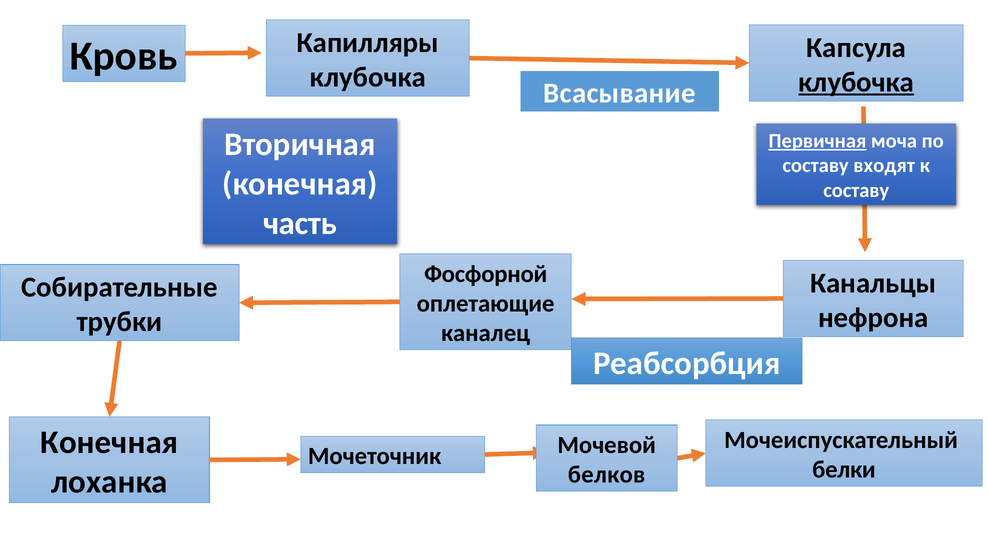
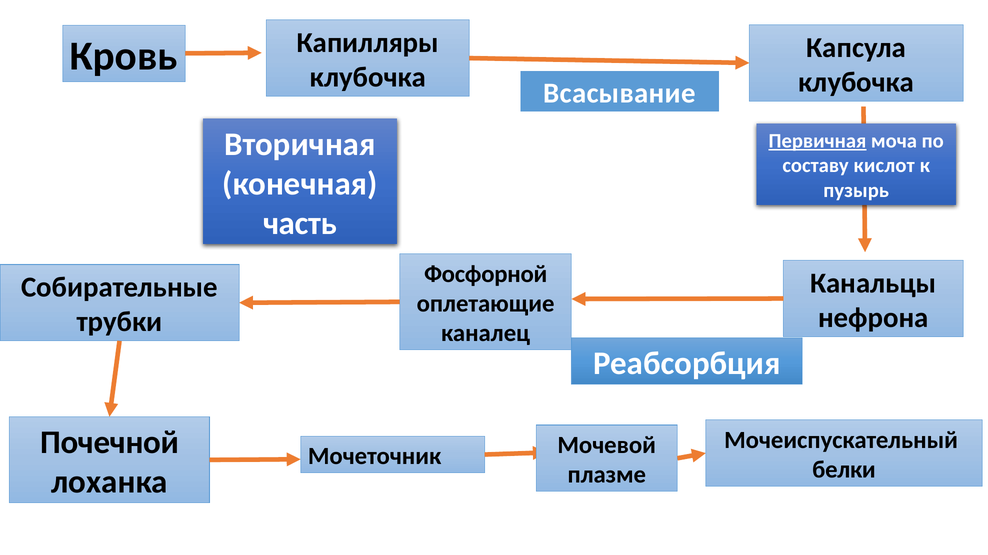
клубочка at (856, 82) underline: present -> none
входят: входят -> кислот
составу at (856, 190): составу -> пузырь
Конечная at (109, 443): Конечная -> Почечной
белков: белков -> плазме
